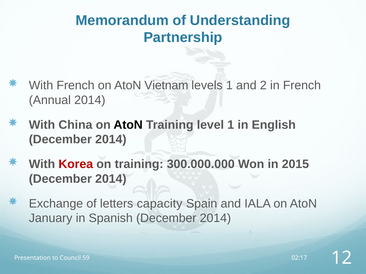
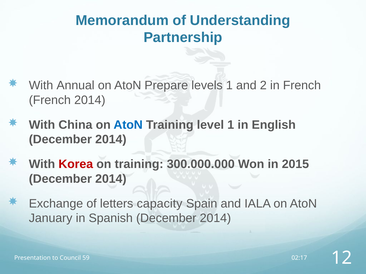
With French: French -> Annual
Vietnam: Vietnam -> Prepare
Annual at (50, 100): Annual -> French
AtoN at (128, 125) colour: black -> blue
